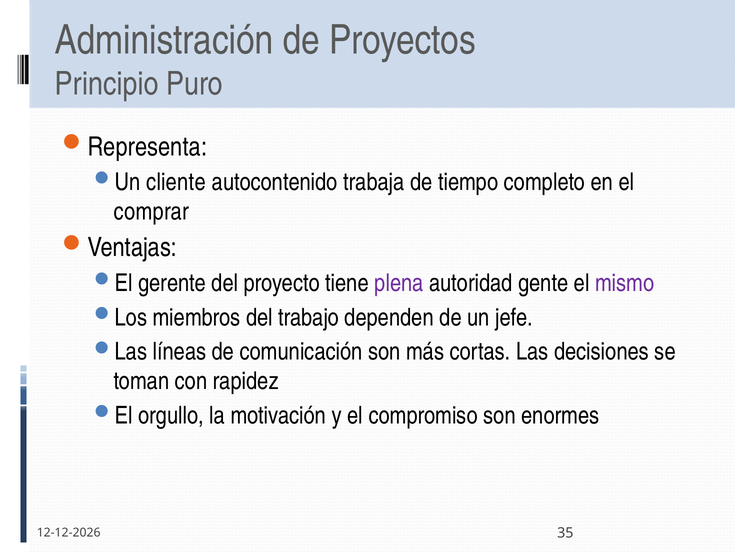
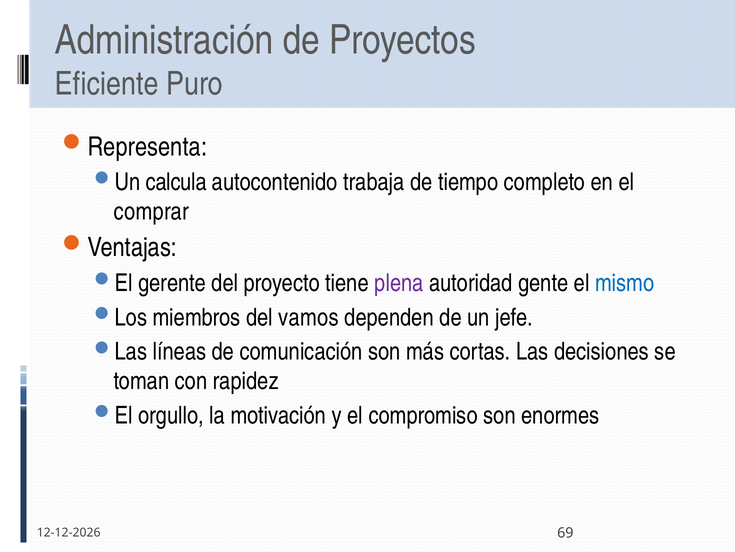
Principio: Principio -> Eficiente
cliente: cliente -> calcula
mismo colour: purple -> blue
trabajo: trabajo -> vamos
35: 35 -> 69
